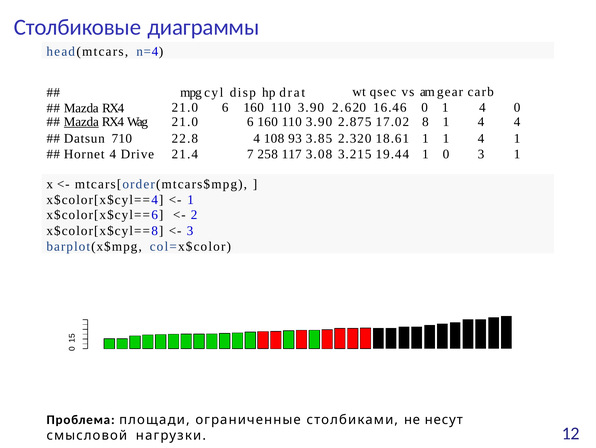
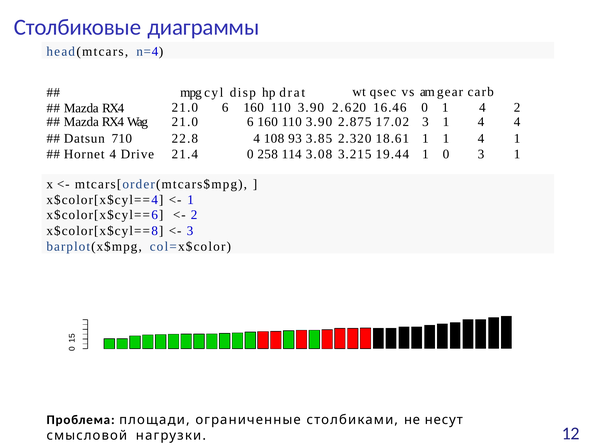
4 0: 0 -> 2
Mazda at (81, 122) underline: present -> none
17.02 8: 8 -> 3
21.4 7: 7 -> 0
117: 117 -> 114
